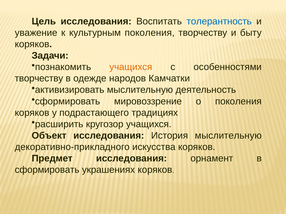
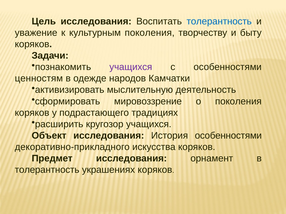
учащихся at (131, 67) colour: orange -> purple
творчеству at (39, 79): творчеству -> ценностям
История мыслительную: мыслительную -> особенностями
сформировать at (47, 170): сформировать -> толерантность
